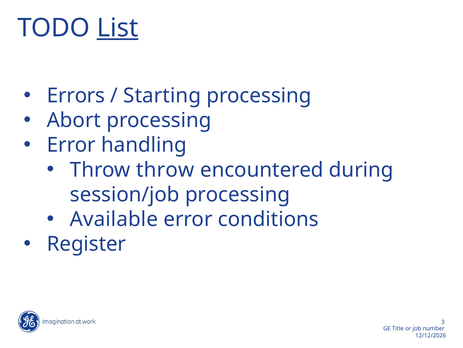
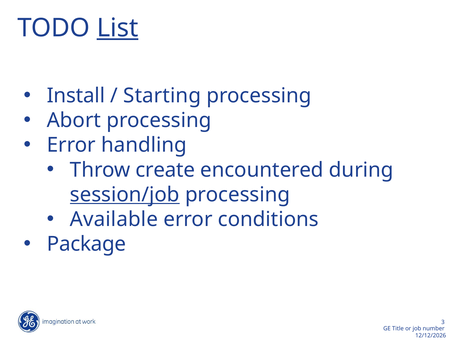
Errors: Errors -> Install
Throw throw: throw -> create
session/job underline: none -> present
Register: Register -> Package
